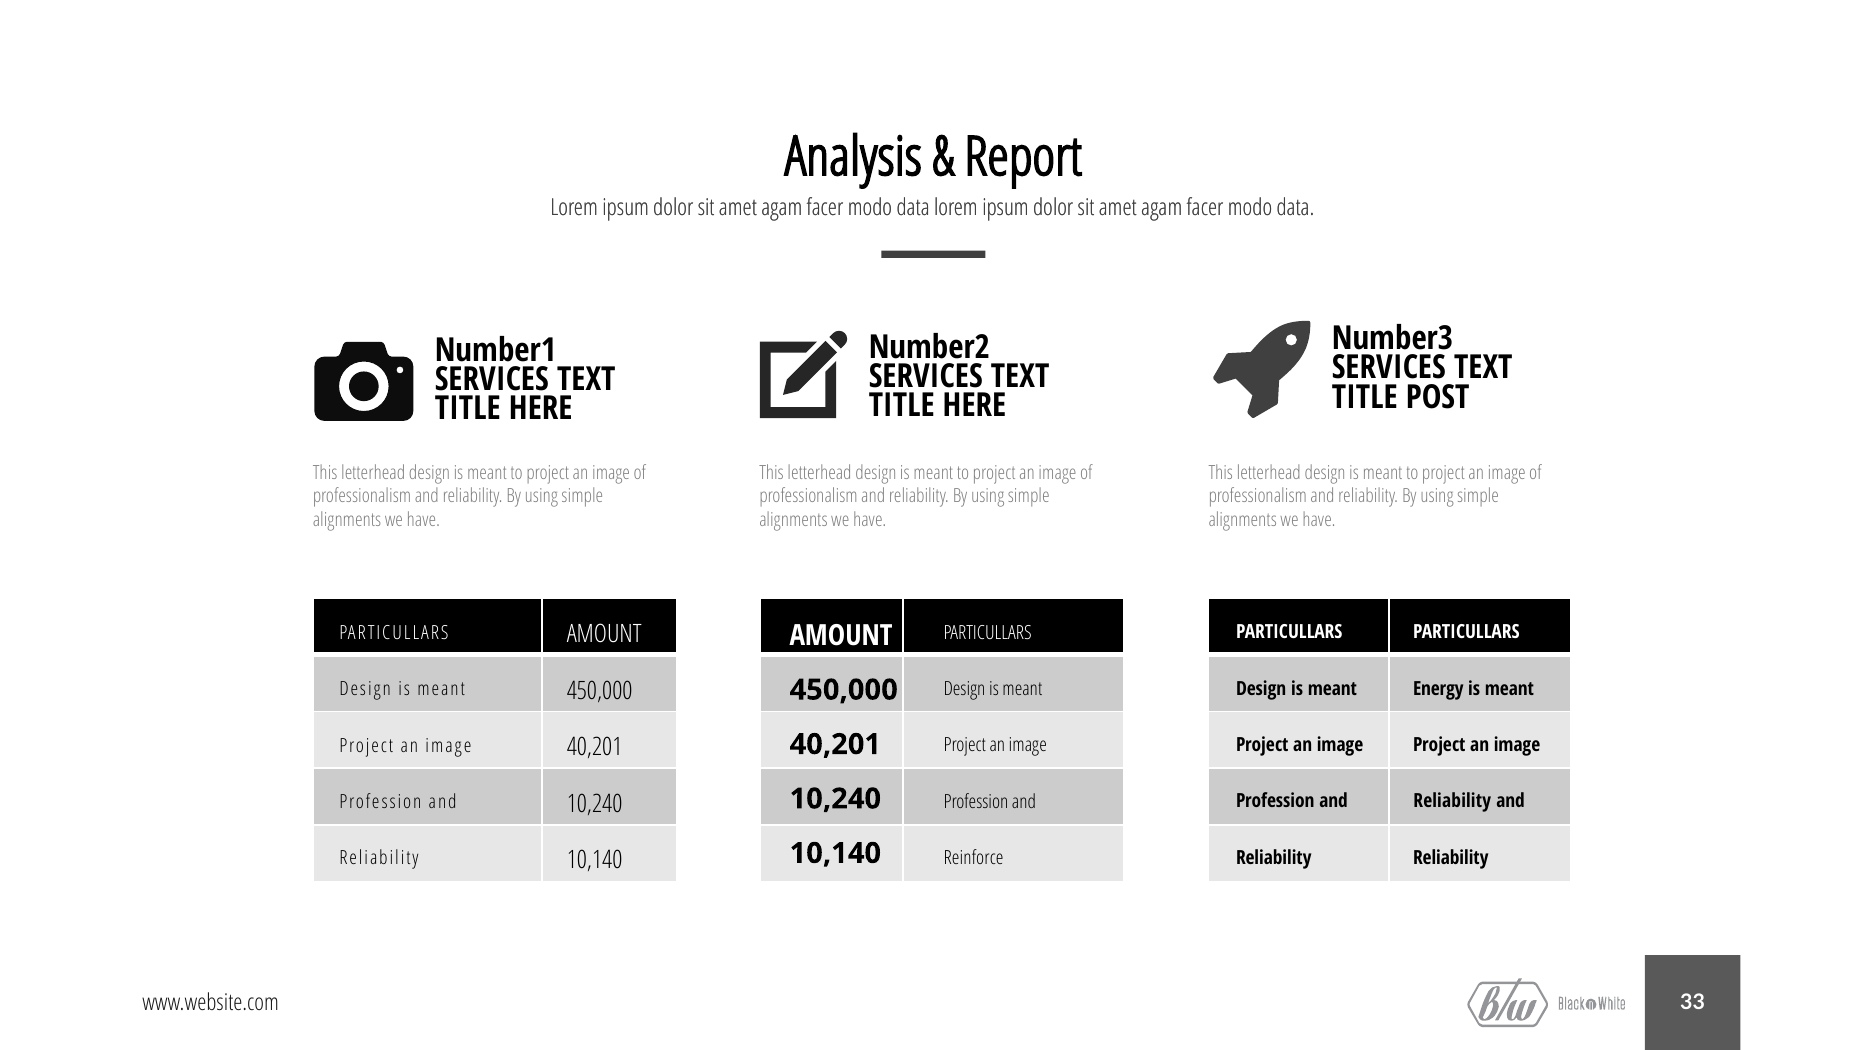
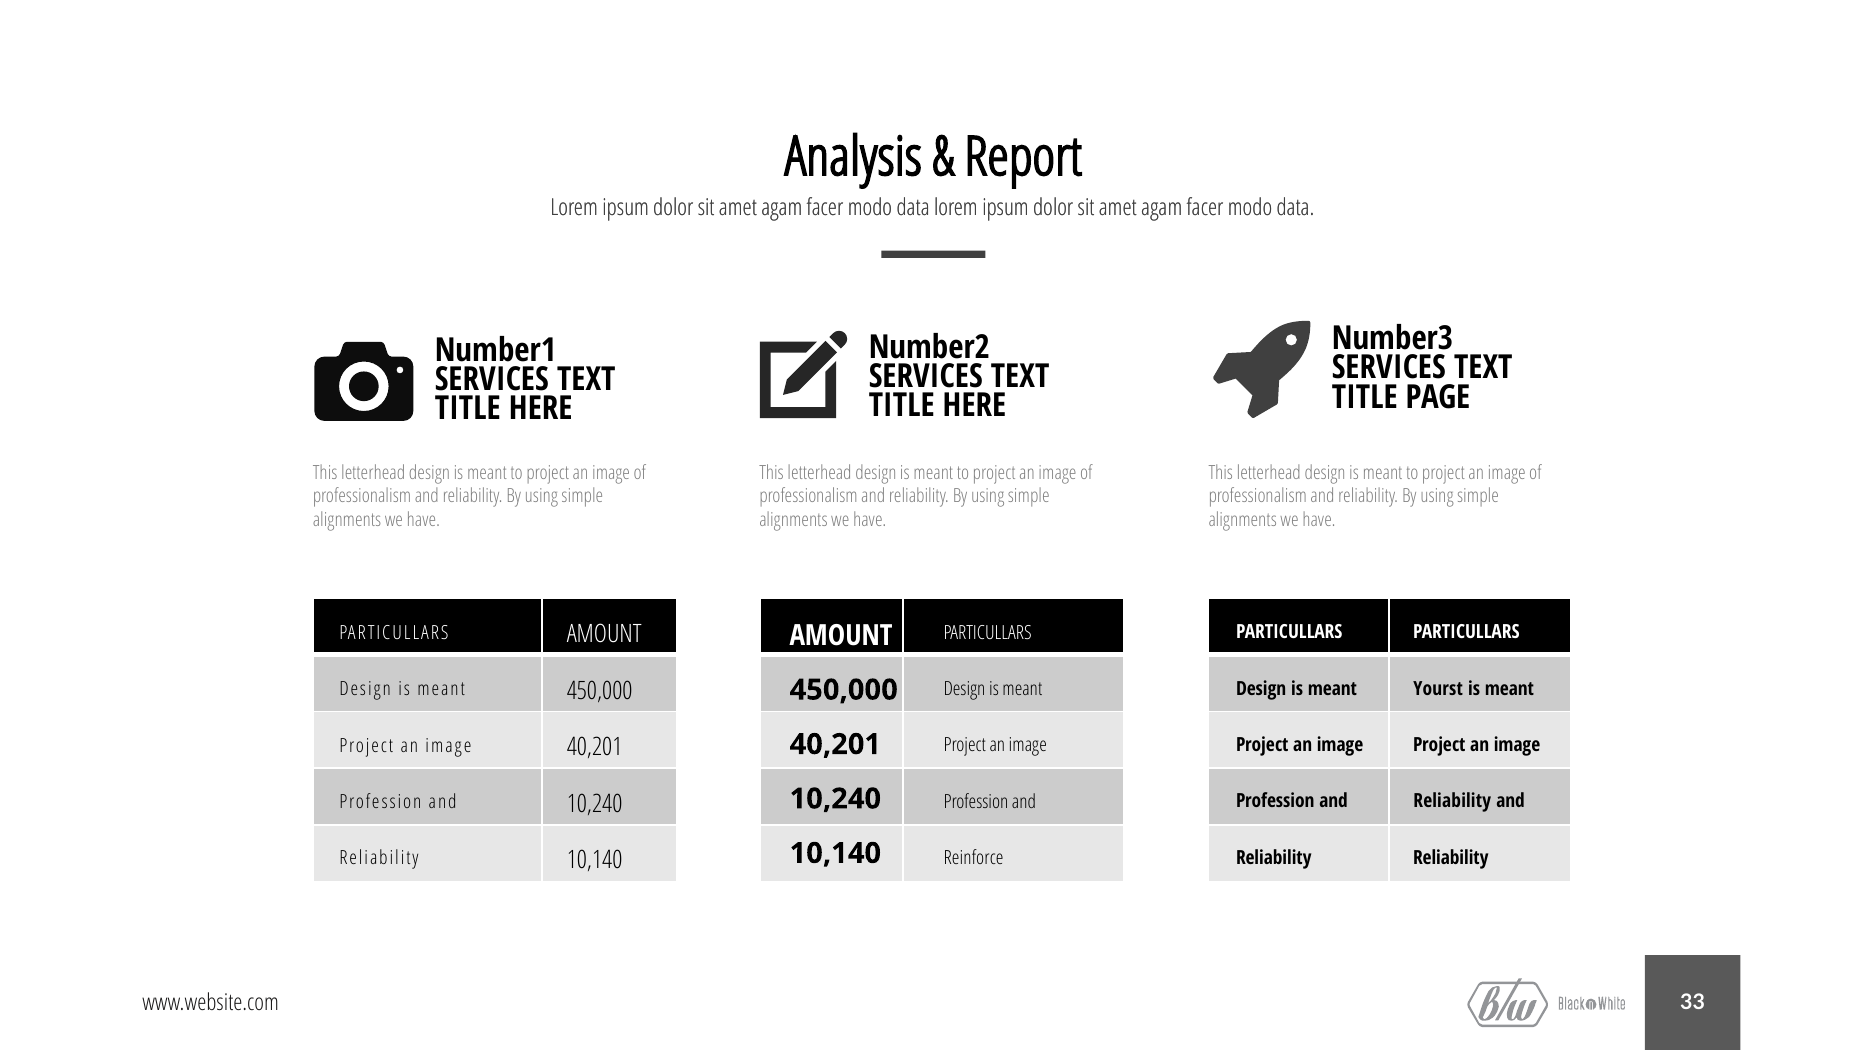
POST: POST -> PAGE
Energy: Energy -> Yourst
